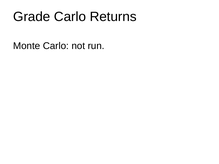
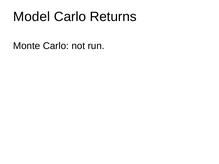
Grade: Grade -> Model
